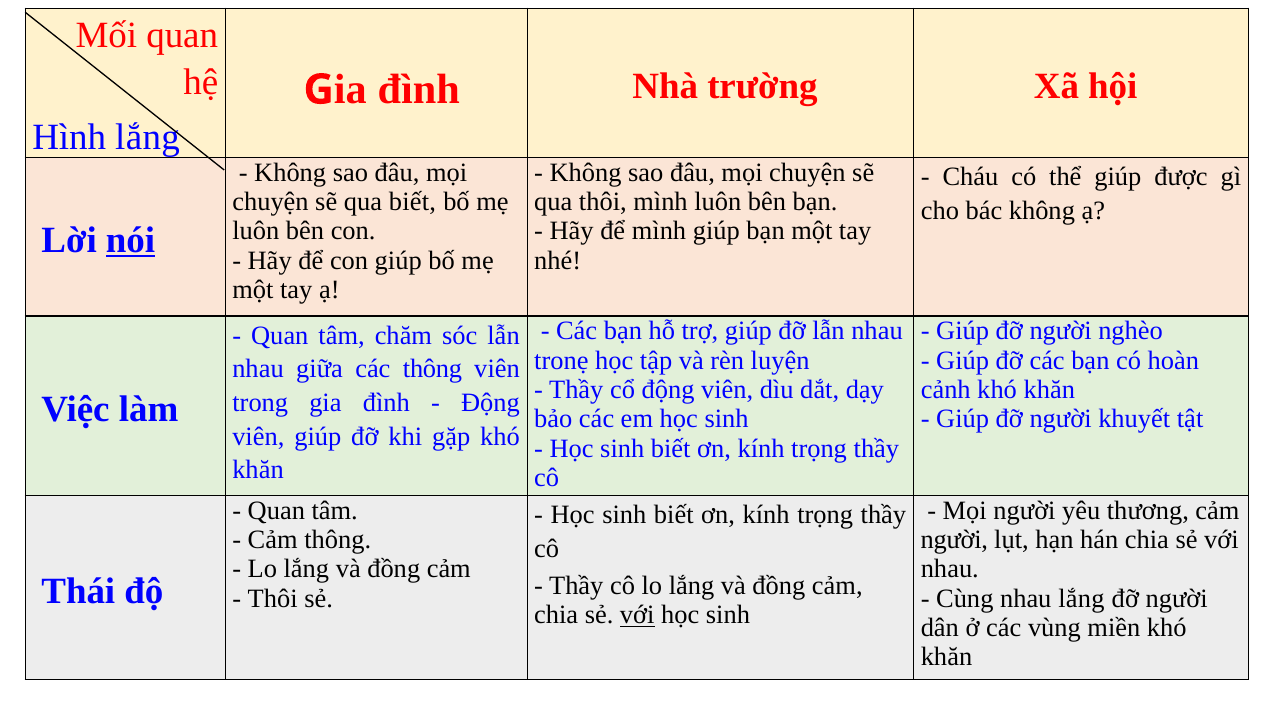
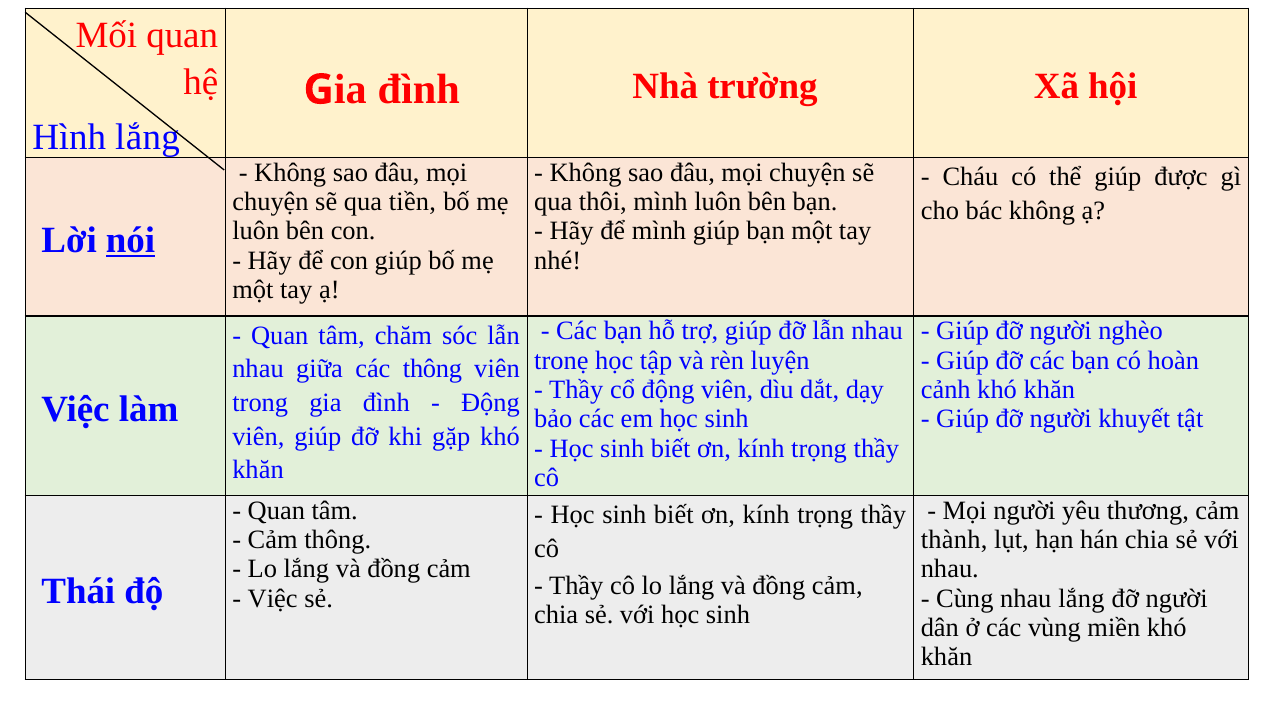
qua biết: biết -> tiền
người at (954, 539): người -> thành
Thôi at (273, 598): Thôi -> Việc
với at (637, 614) underline: present -> none
